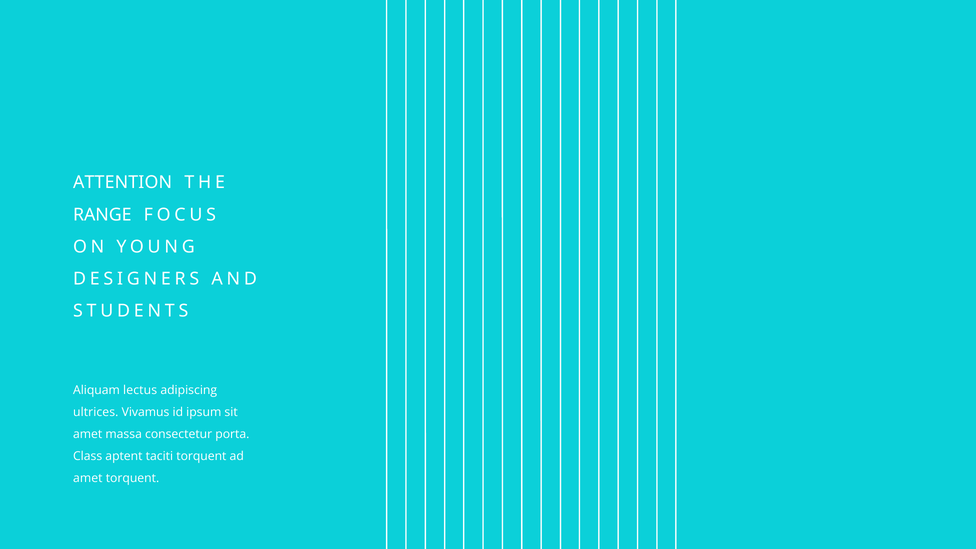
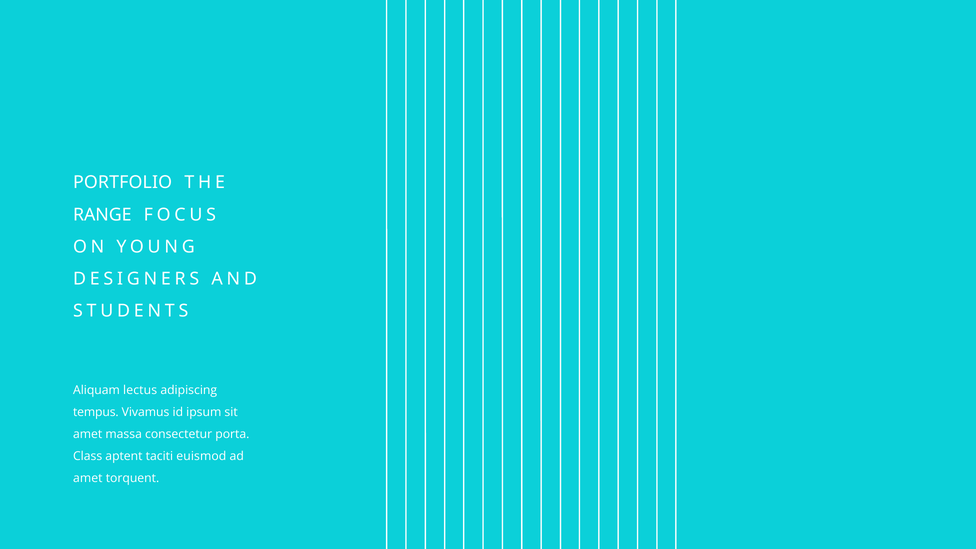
ATTENTION: ATTENTION -> PORTFOLIO
ultrices: ultrices -> tempus
taciti torquent: torquent -> euismod
